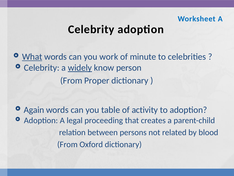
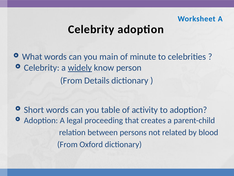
What underline: present -> none
work: work -> main
Proper: Proper -> Details
Again: Again -> Short
